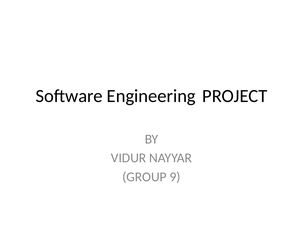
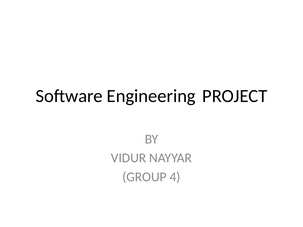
9: 9 -> 4
